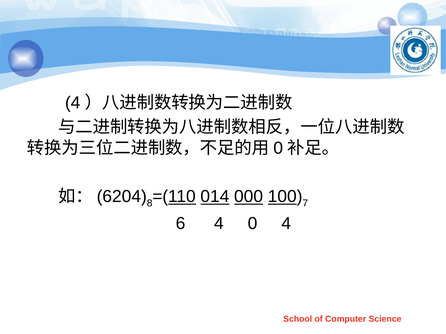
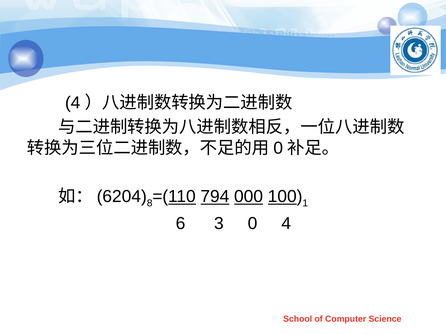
014: 014 -> 794
7: 7 -> 1
6 4: 4 -> 3
